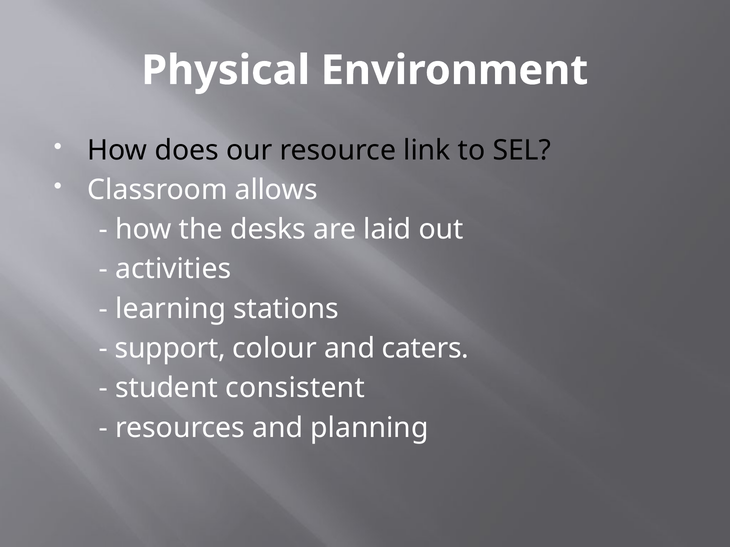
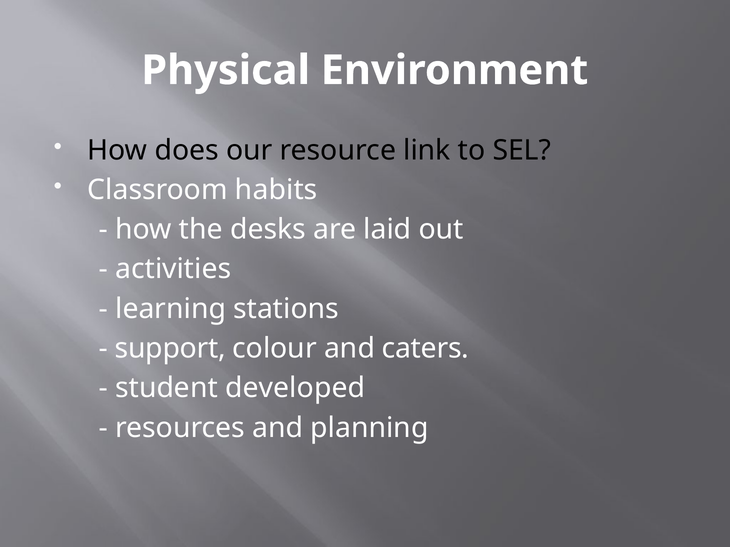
allows: allows -> habits
consistent: consistent -> developed
